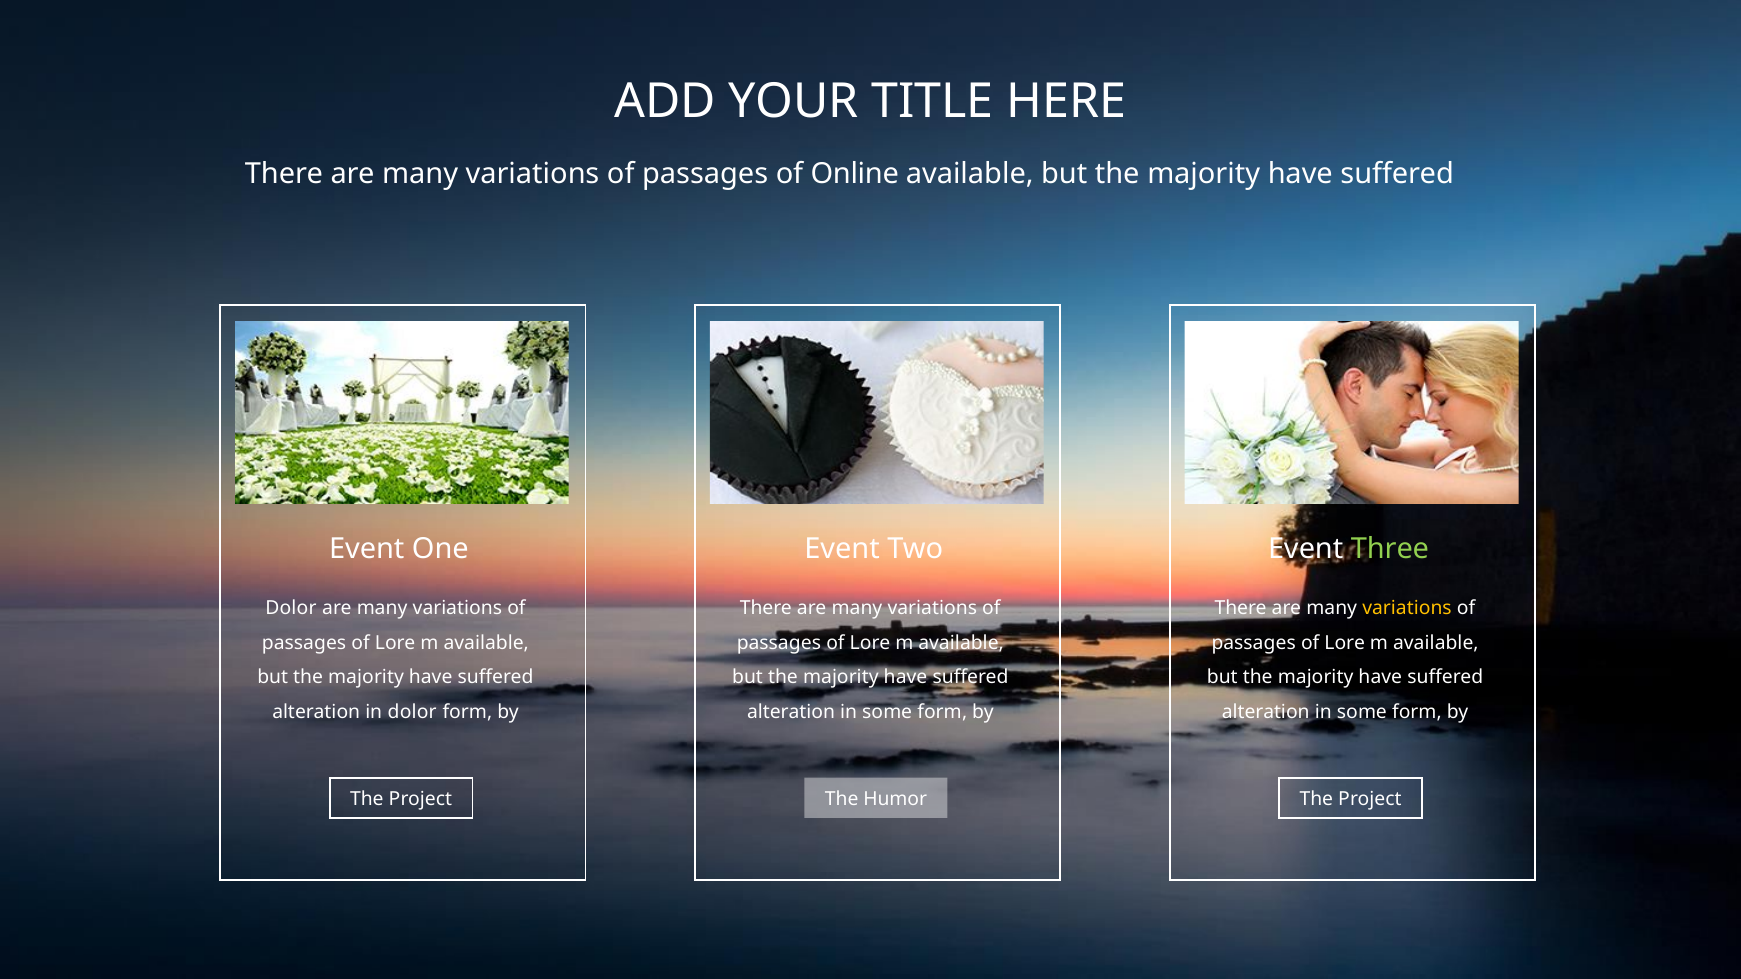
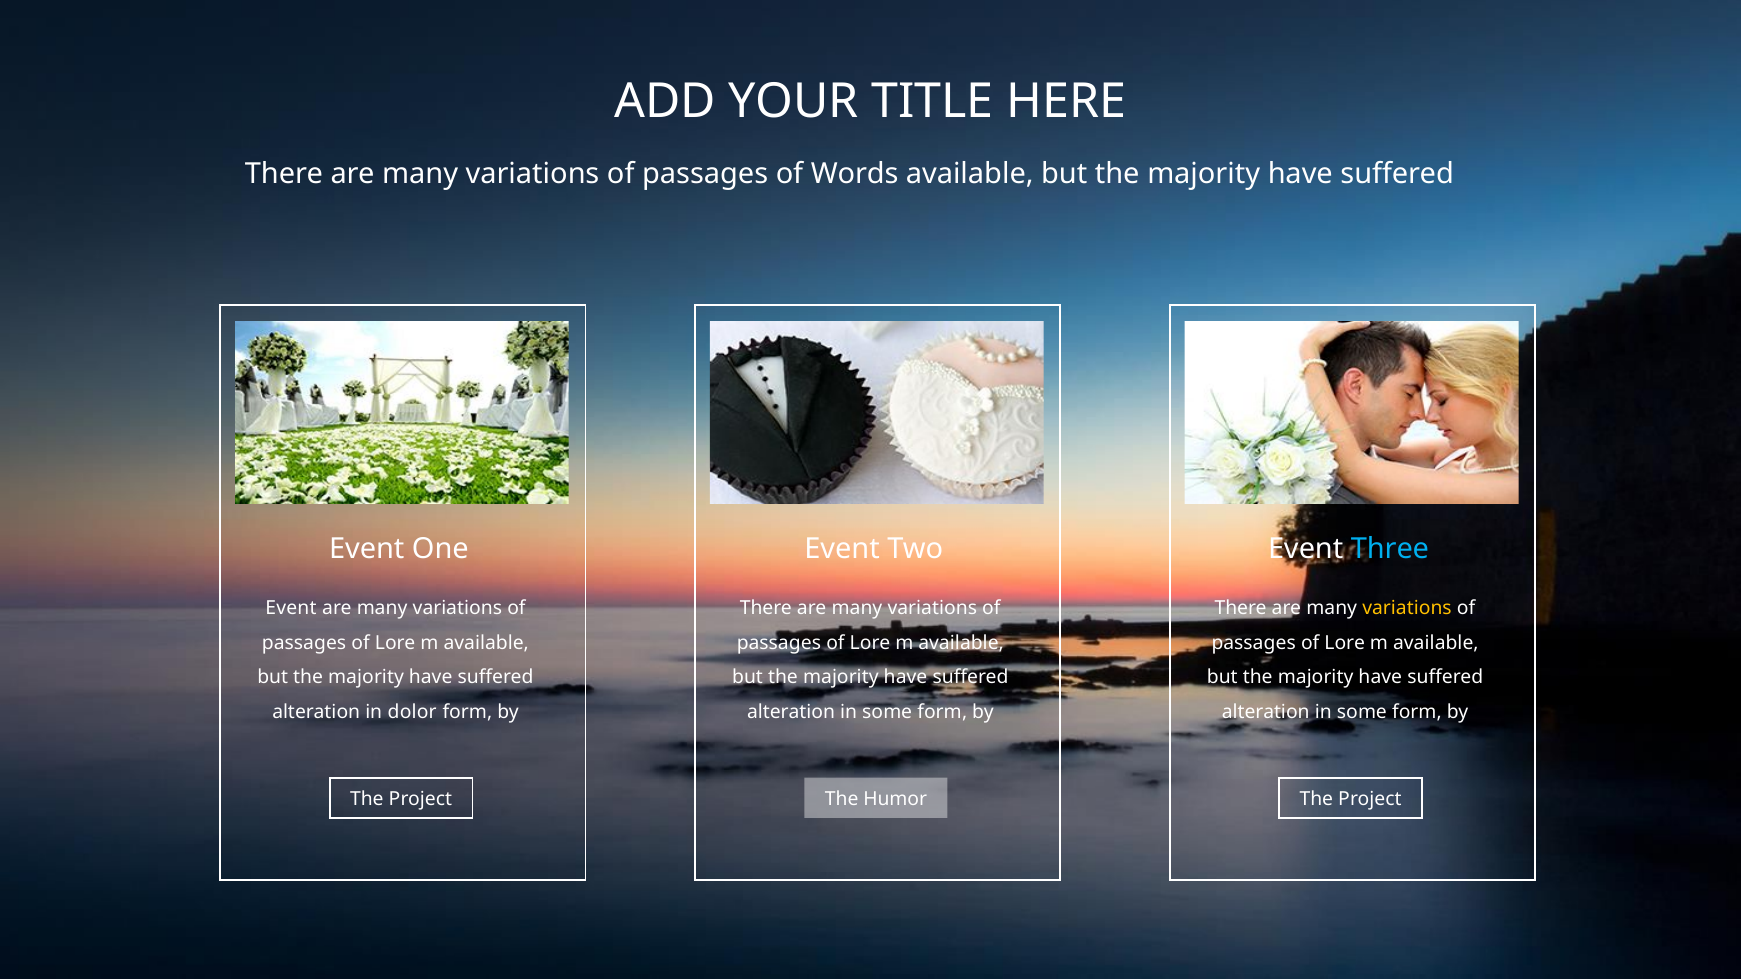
Online: Online -> Words
Three colour: light green -> light blue
Dolor at (291, 608): Dolor -> Event
